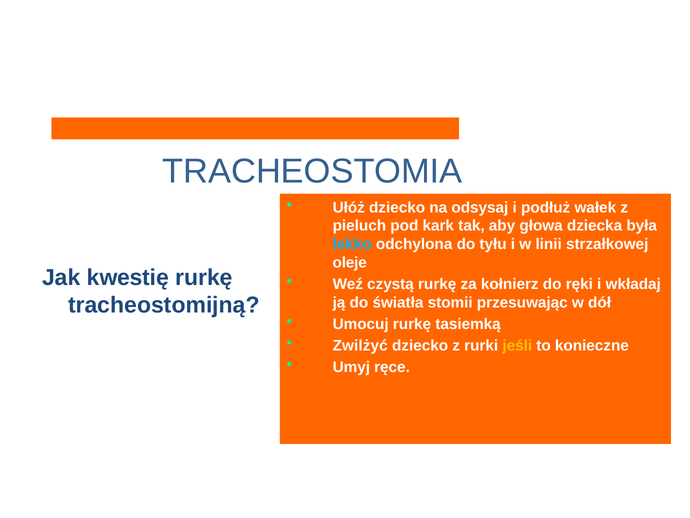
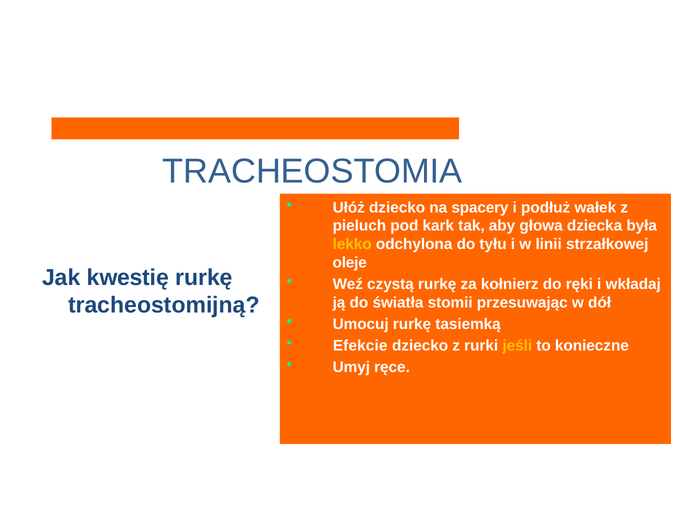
odsysaj: odsysaj -> spacery
lekko colour: light blue -> yellow
Zwilżyć: Zwilżyć -> Efekcie
